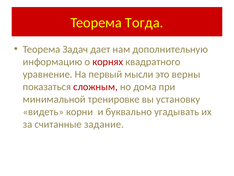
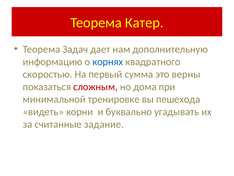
Тогда: Тогда -> Катер
корнях colour: red -> blue
уравнение: уравнение -> скоростью
мысли: мысли -> сумма
установку: установку -> пешехода
